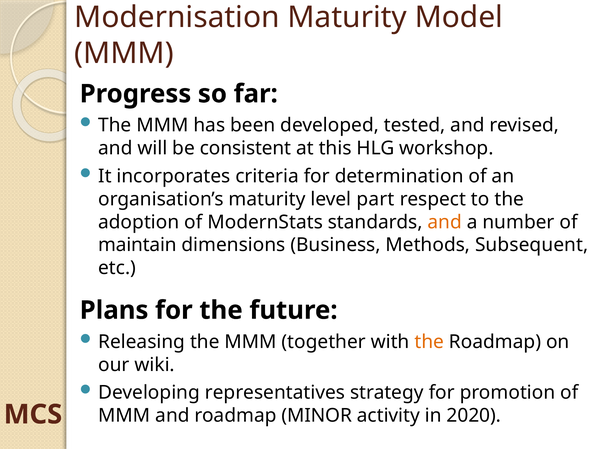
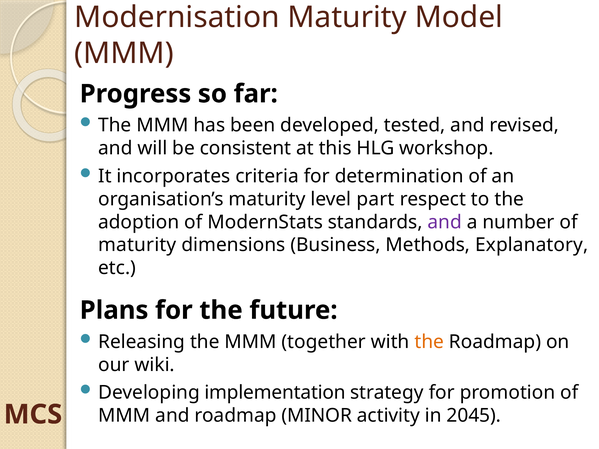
and at (445, 222) colour: orange -> purple
maintain at (137, 245): maintain -> maturity
Subsequent: Subsequent -> Explanatory
representatives: representatives -> implementation
2020: 2020 -> 2045
